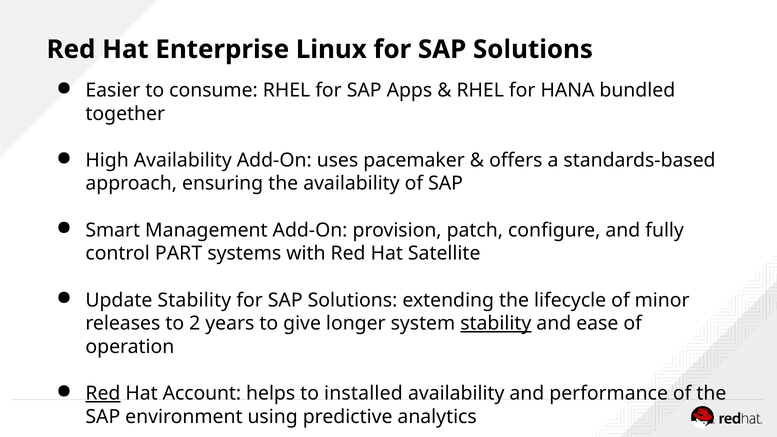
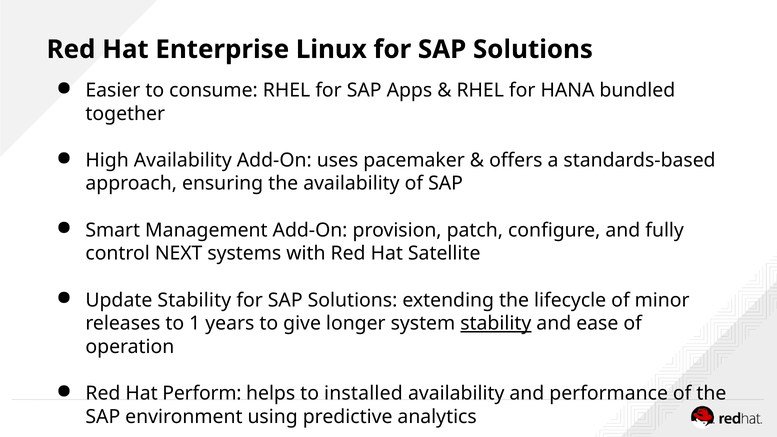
PART: PART -> NEXT
2: 2 -> 1
Red at (103, 393) underline: present -> none
Account: Account -> Perform
